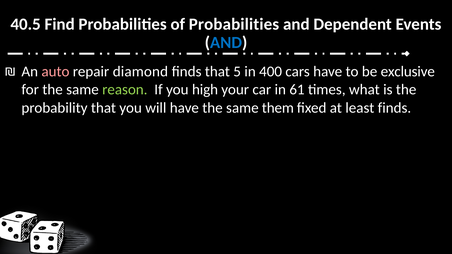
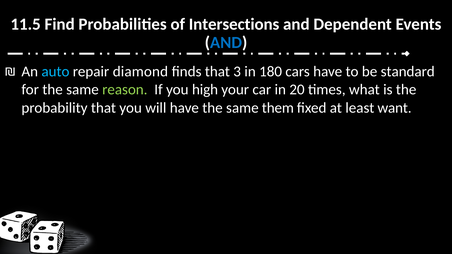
40.5: 40.5 -> 11.5
of Probabilities: Probabilities -> Intersections
auto colour: pink -> light blue
5: 5 -> 3
400: 400 -> 180
exclusive: exclusive -> standard
61: 61 -> 20
least finds: finds -> want
